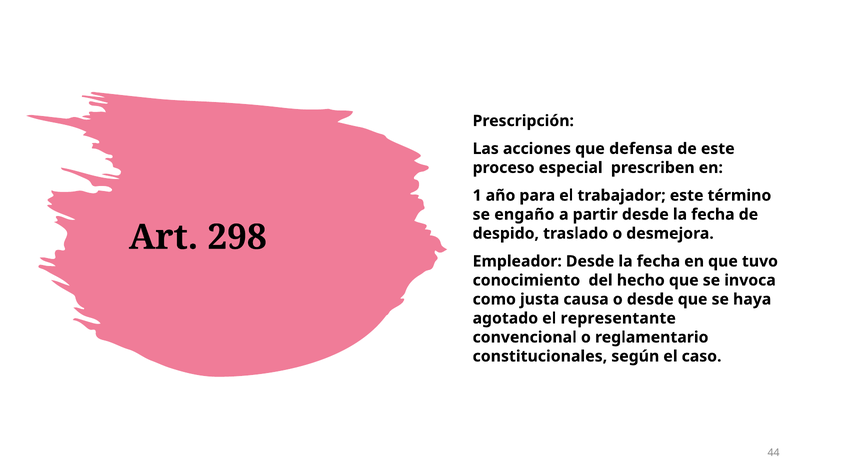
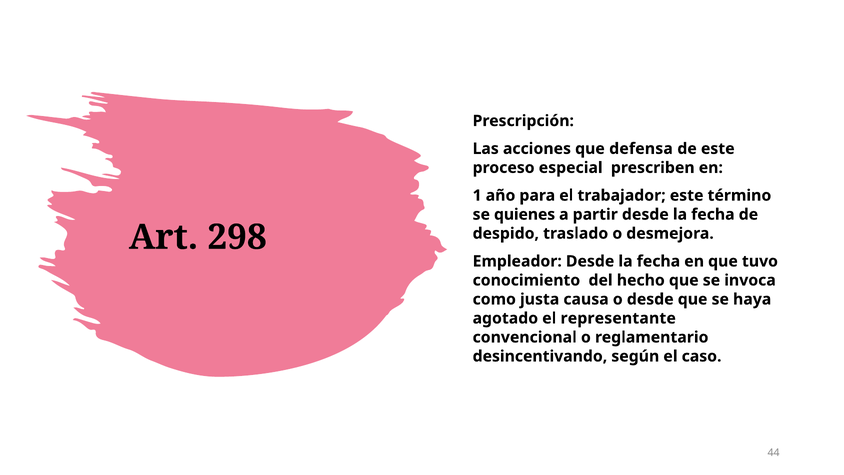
engaño: engaño -> quienes
constitucionales: constitucionales -> desincentivando
